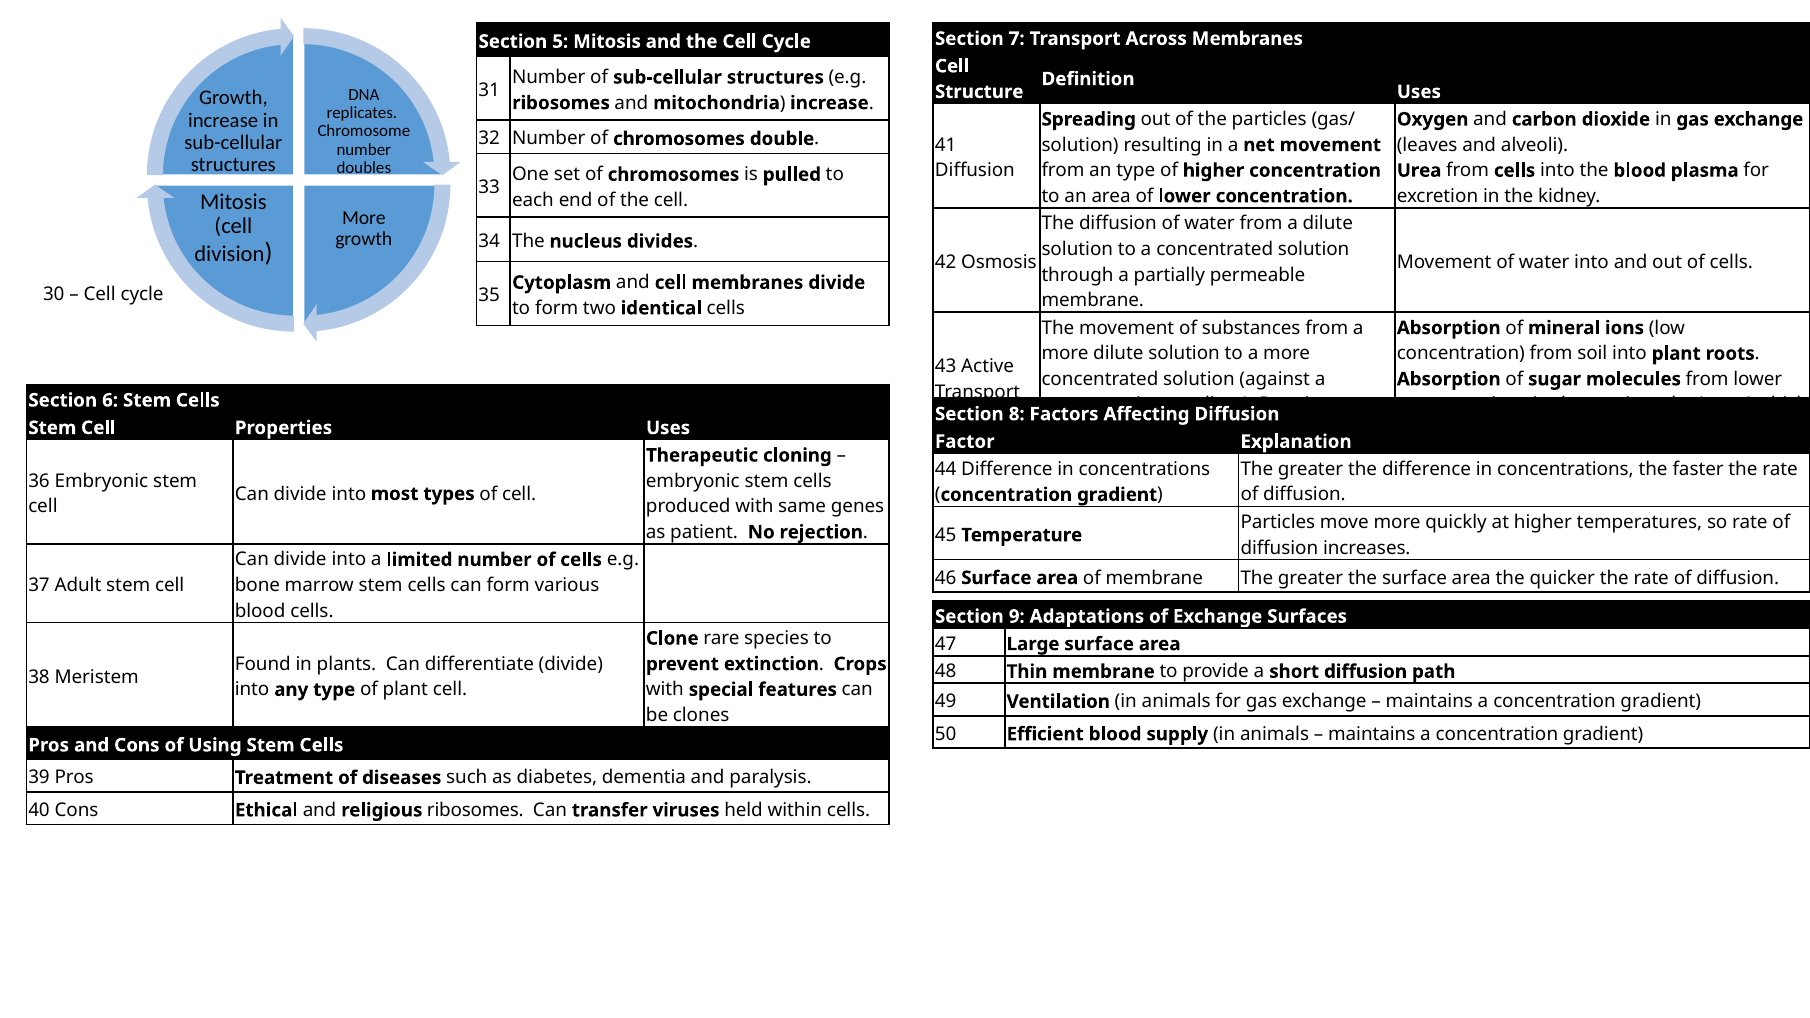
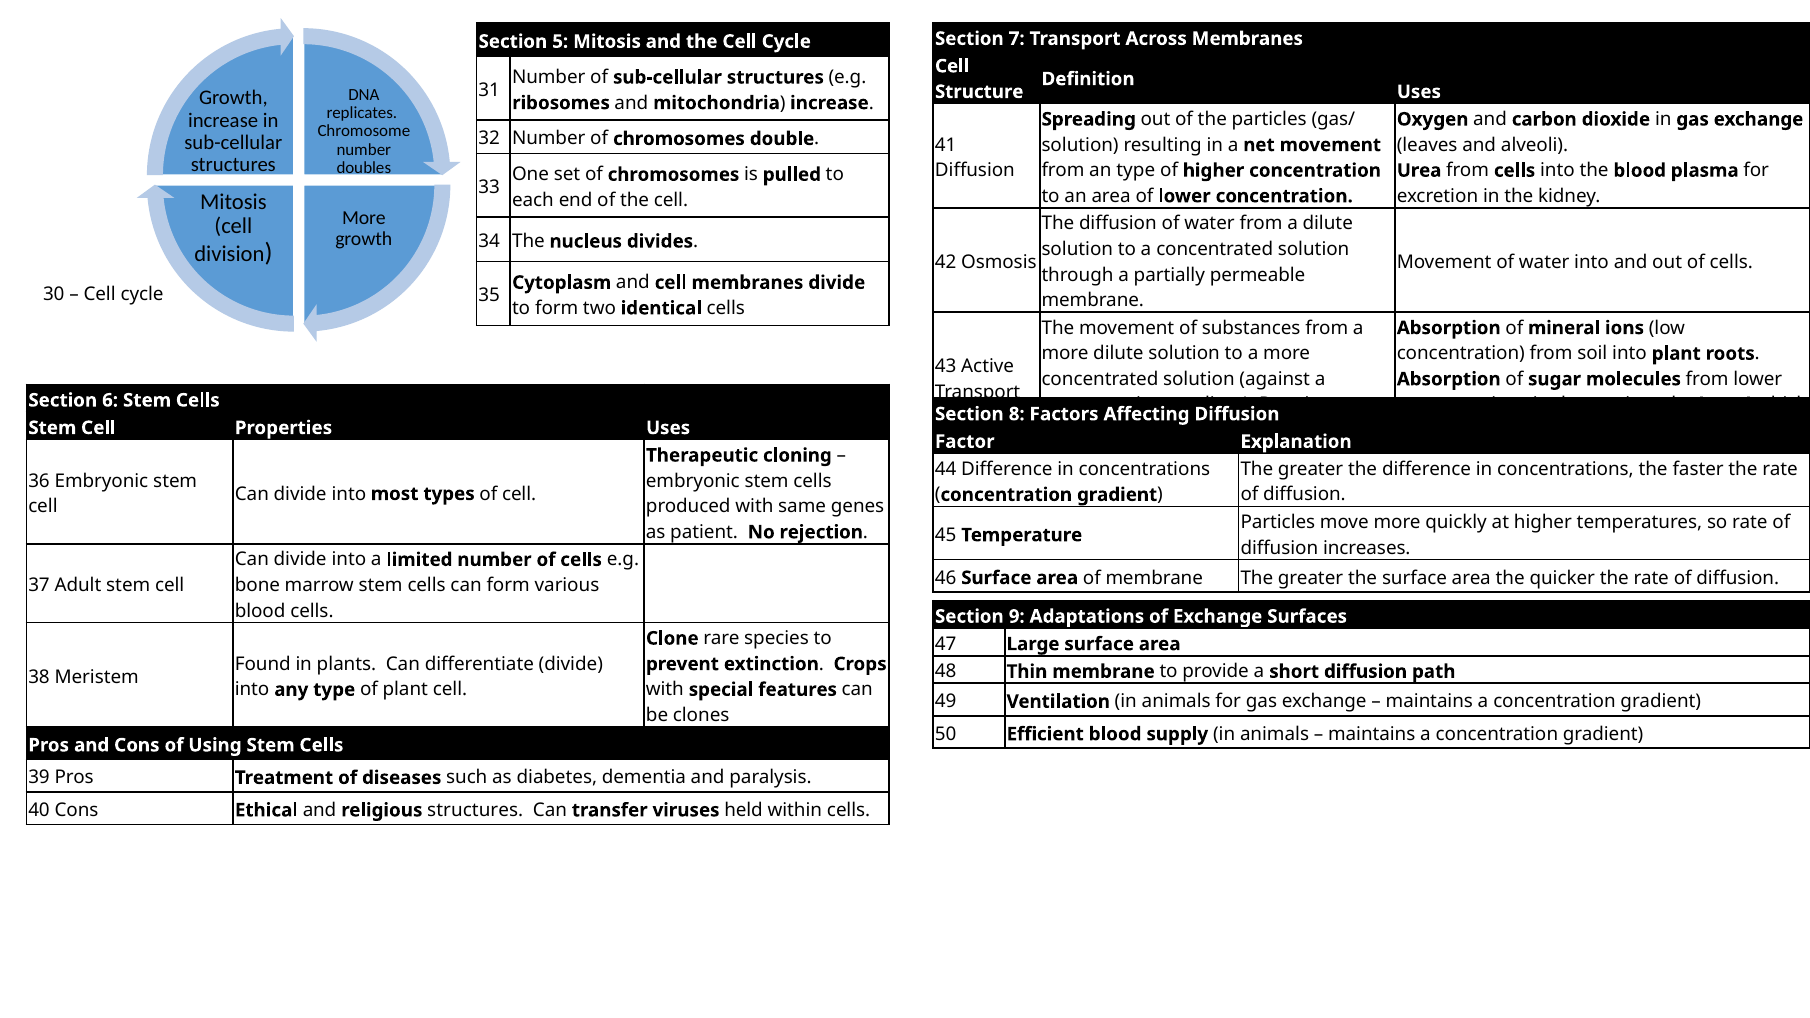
religious ribosomes: ribosomes -> structures
